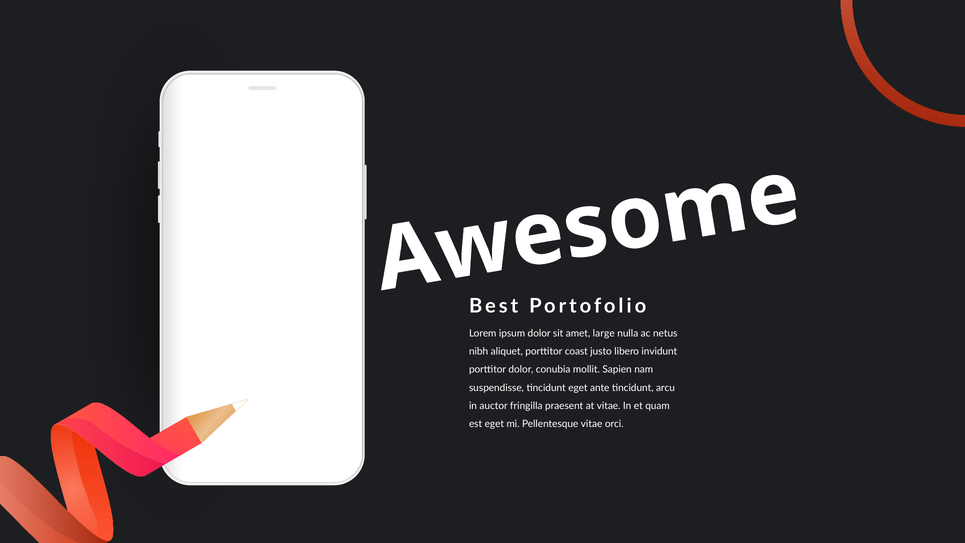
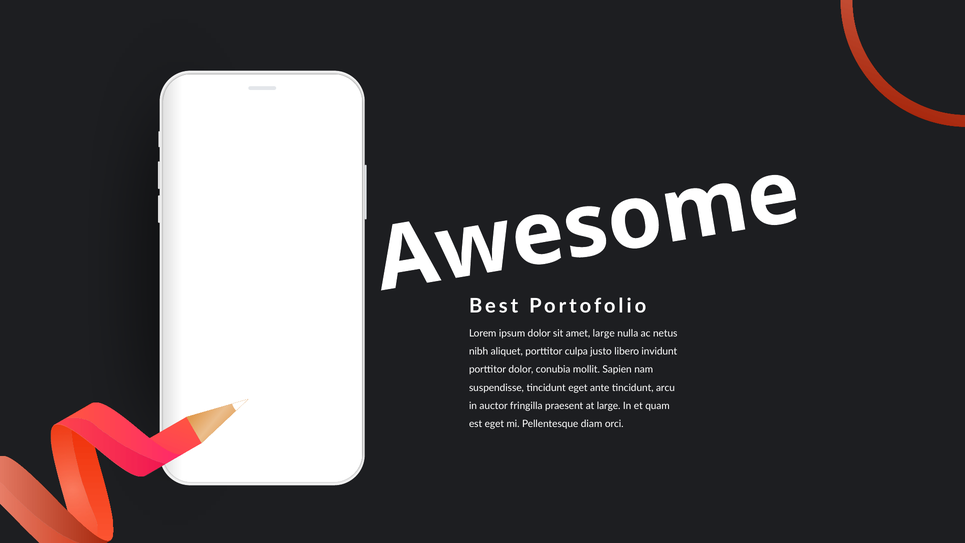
coast: coast -> culpa
at vitae: vitae -> large
Pellentesque vitae: vitae -> diam
